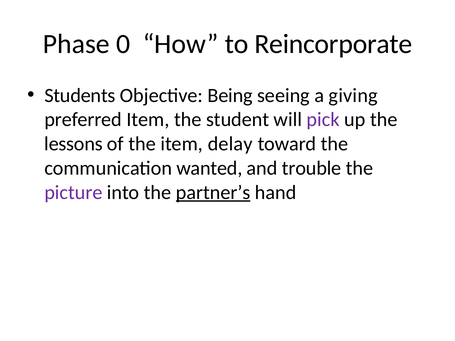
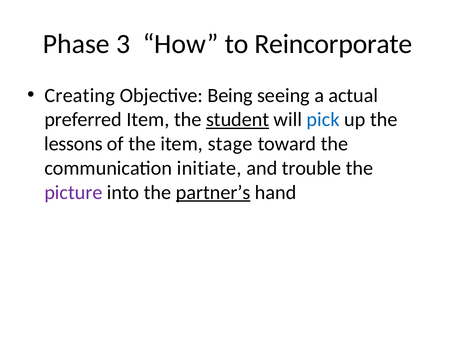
0: 0 -> 3
Students: Students -> Creating
giving: giving -> actual
student underline: none -> present
pick colour: purple -> blue
delay: delay -> stage
wanted: wanted -> initiate
